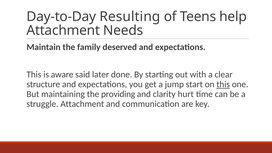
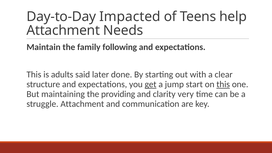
Resulting: Resulting -> Impacted
deserved: deserved -> following
aware: aware -> adults
get underline: none -> present
hurt: hurt -> very
